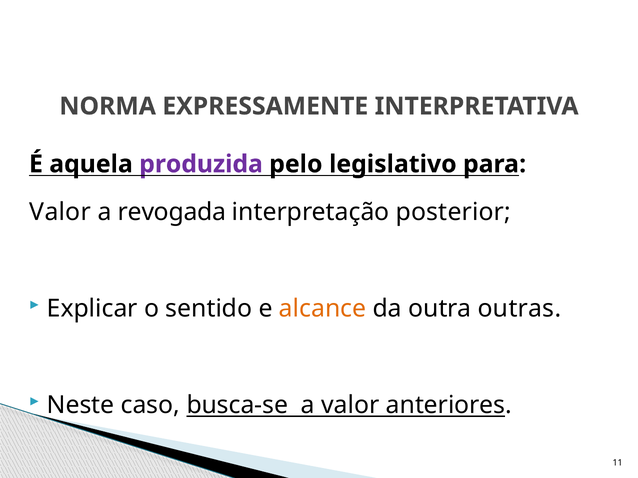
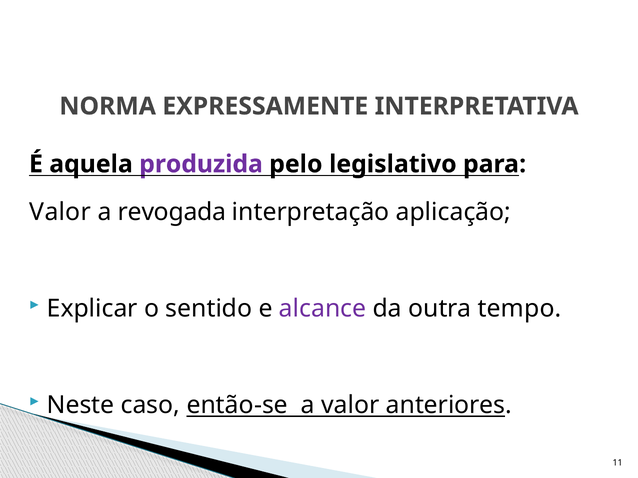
posterior: posterior -> aplicação
alcance colour: orange -> purple
outras: outras -> tempo
busca-se: busca-se -> então-se
